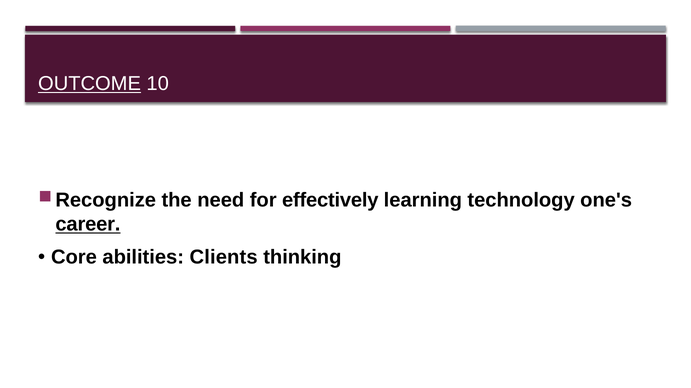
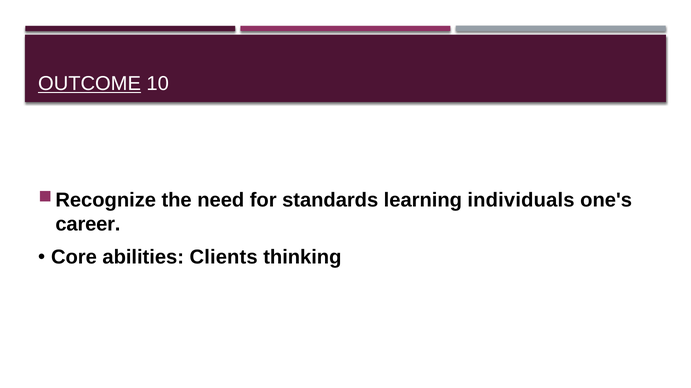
effectively: effectively -> standards
technology: technology -> individuals
career underline: present -> none
